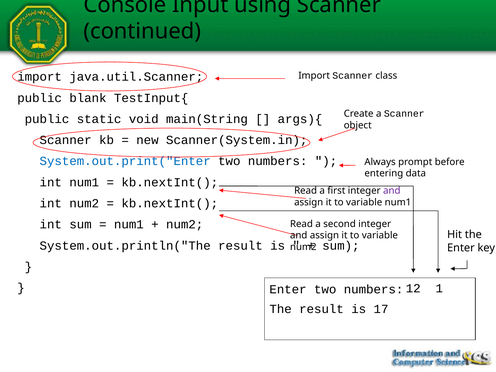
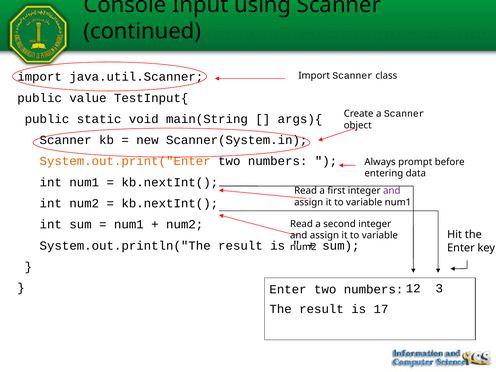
blank: blank -> value
System.out.print("Enter colour: blue -> orange
1: 1 -> 3
